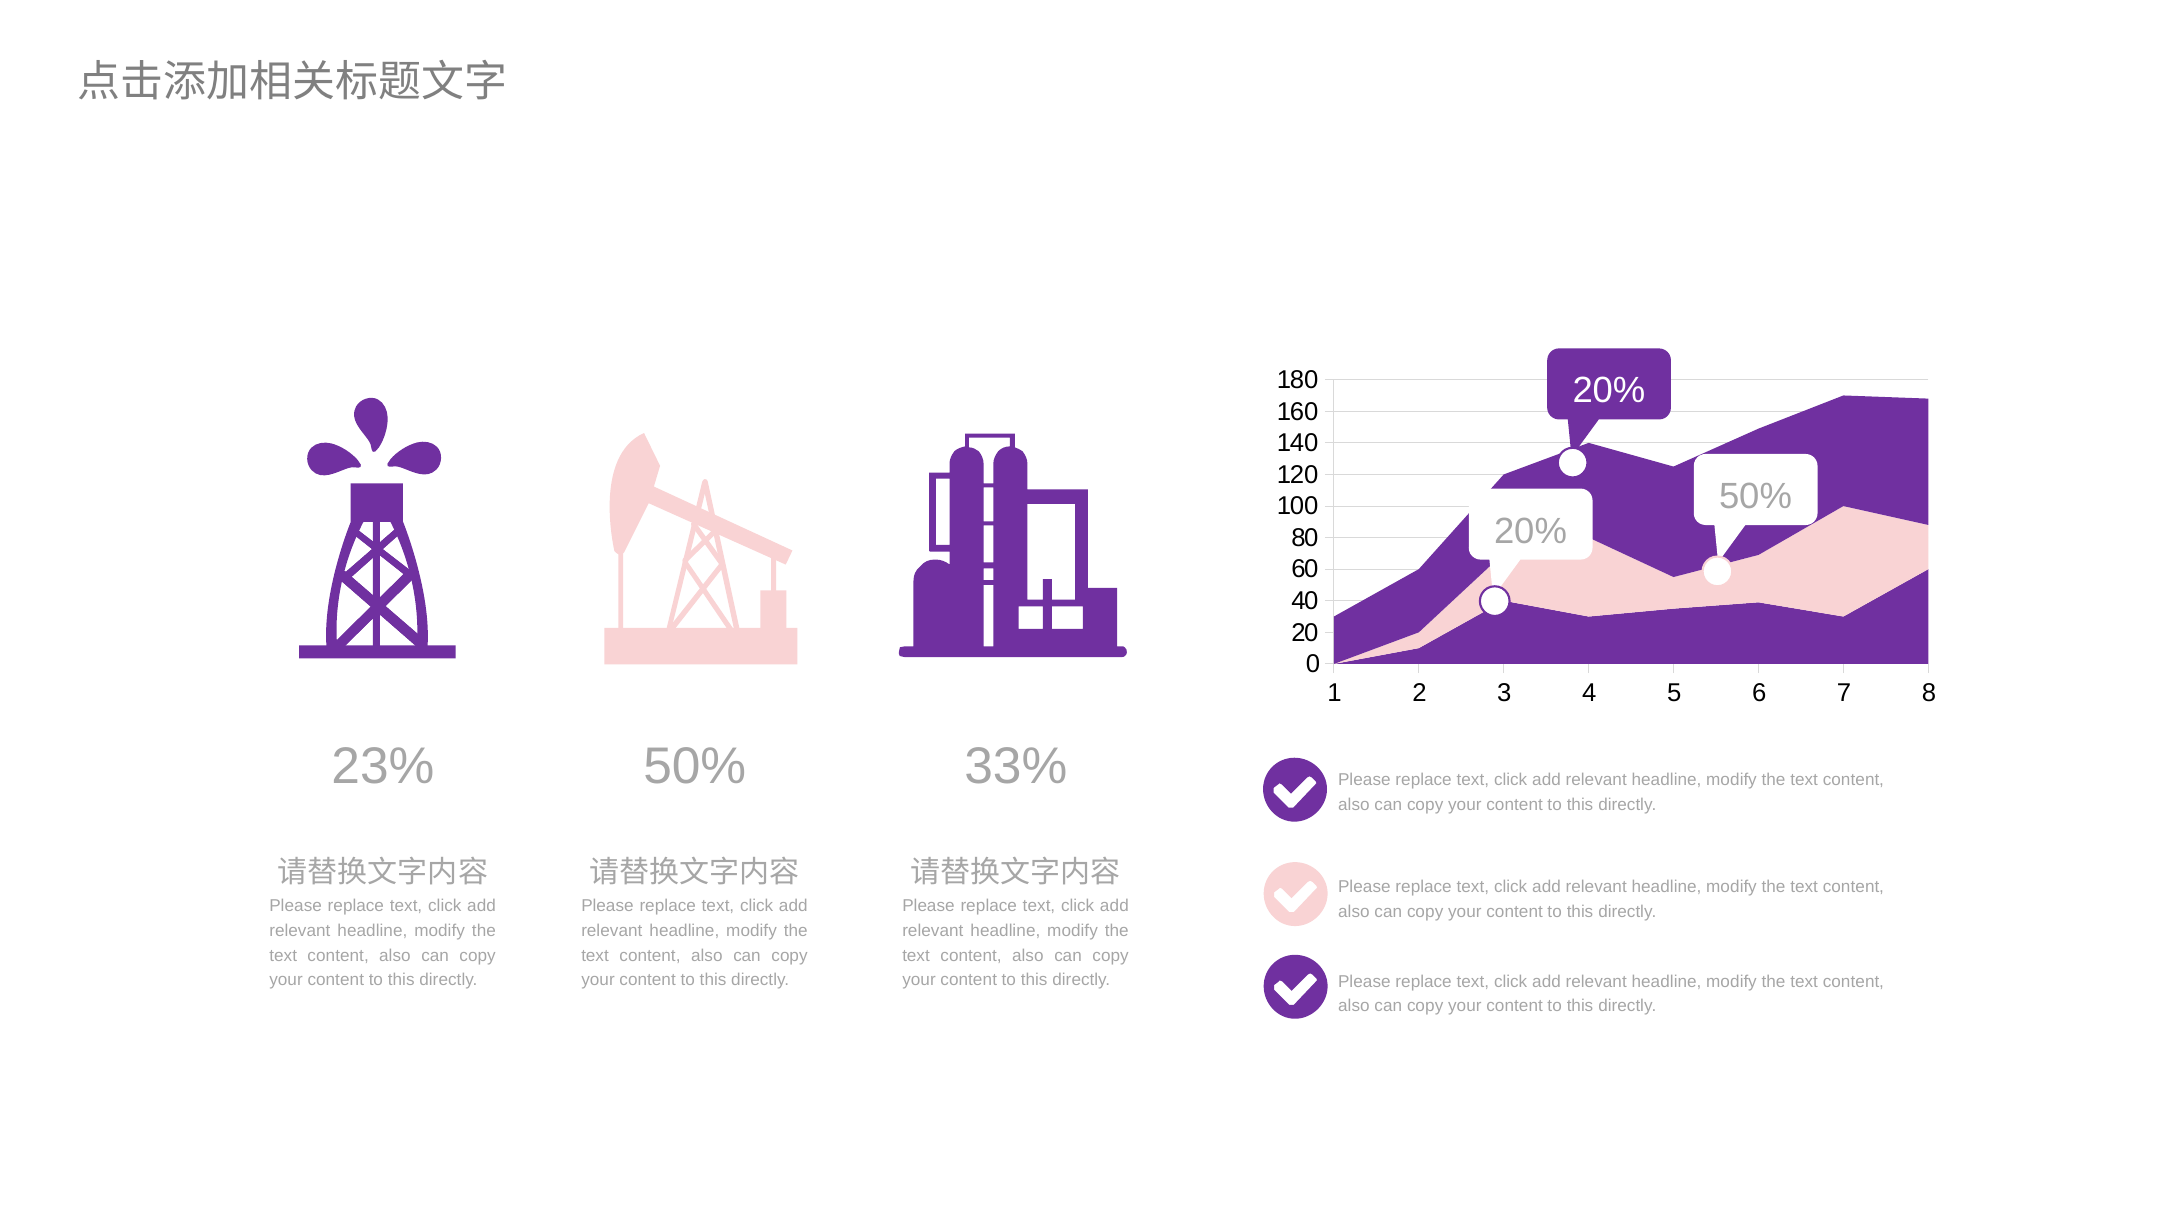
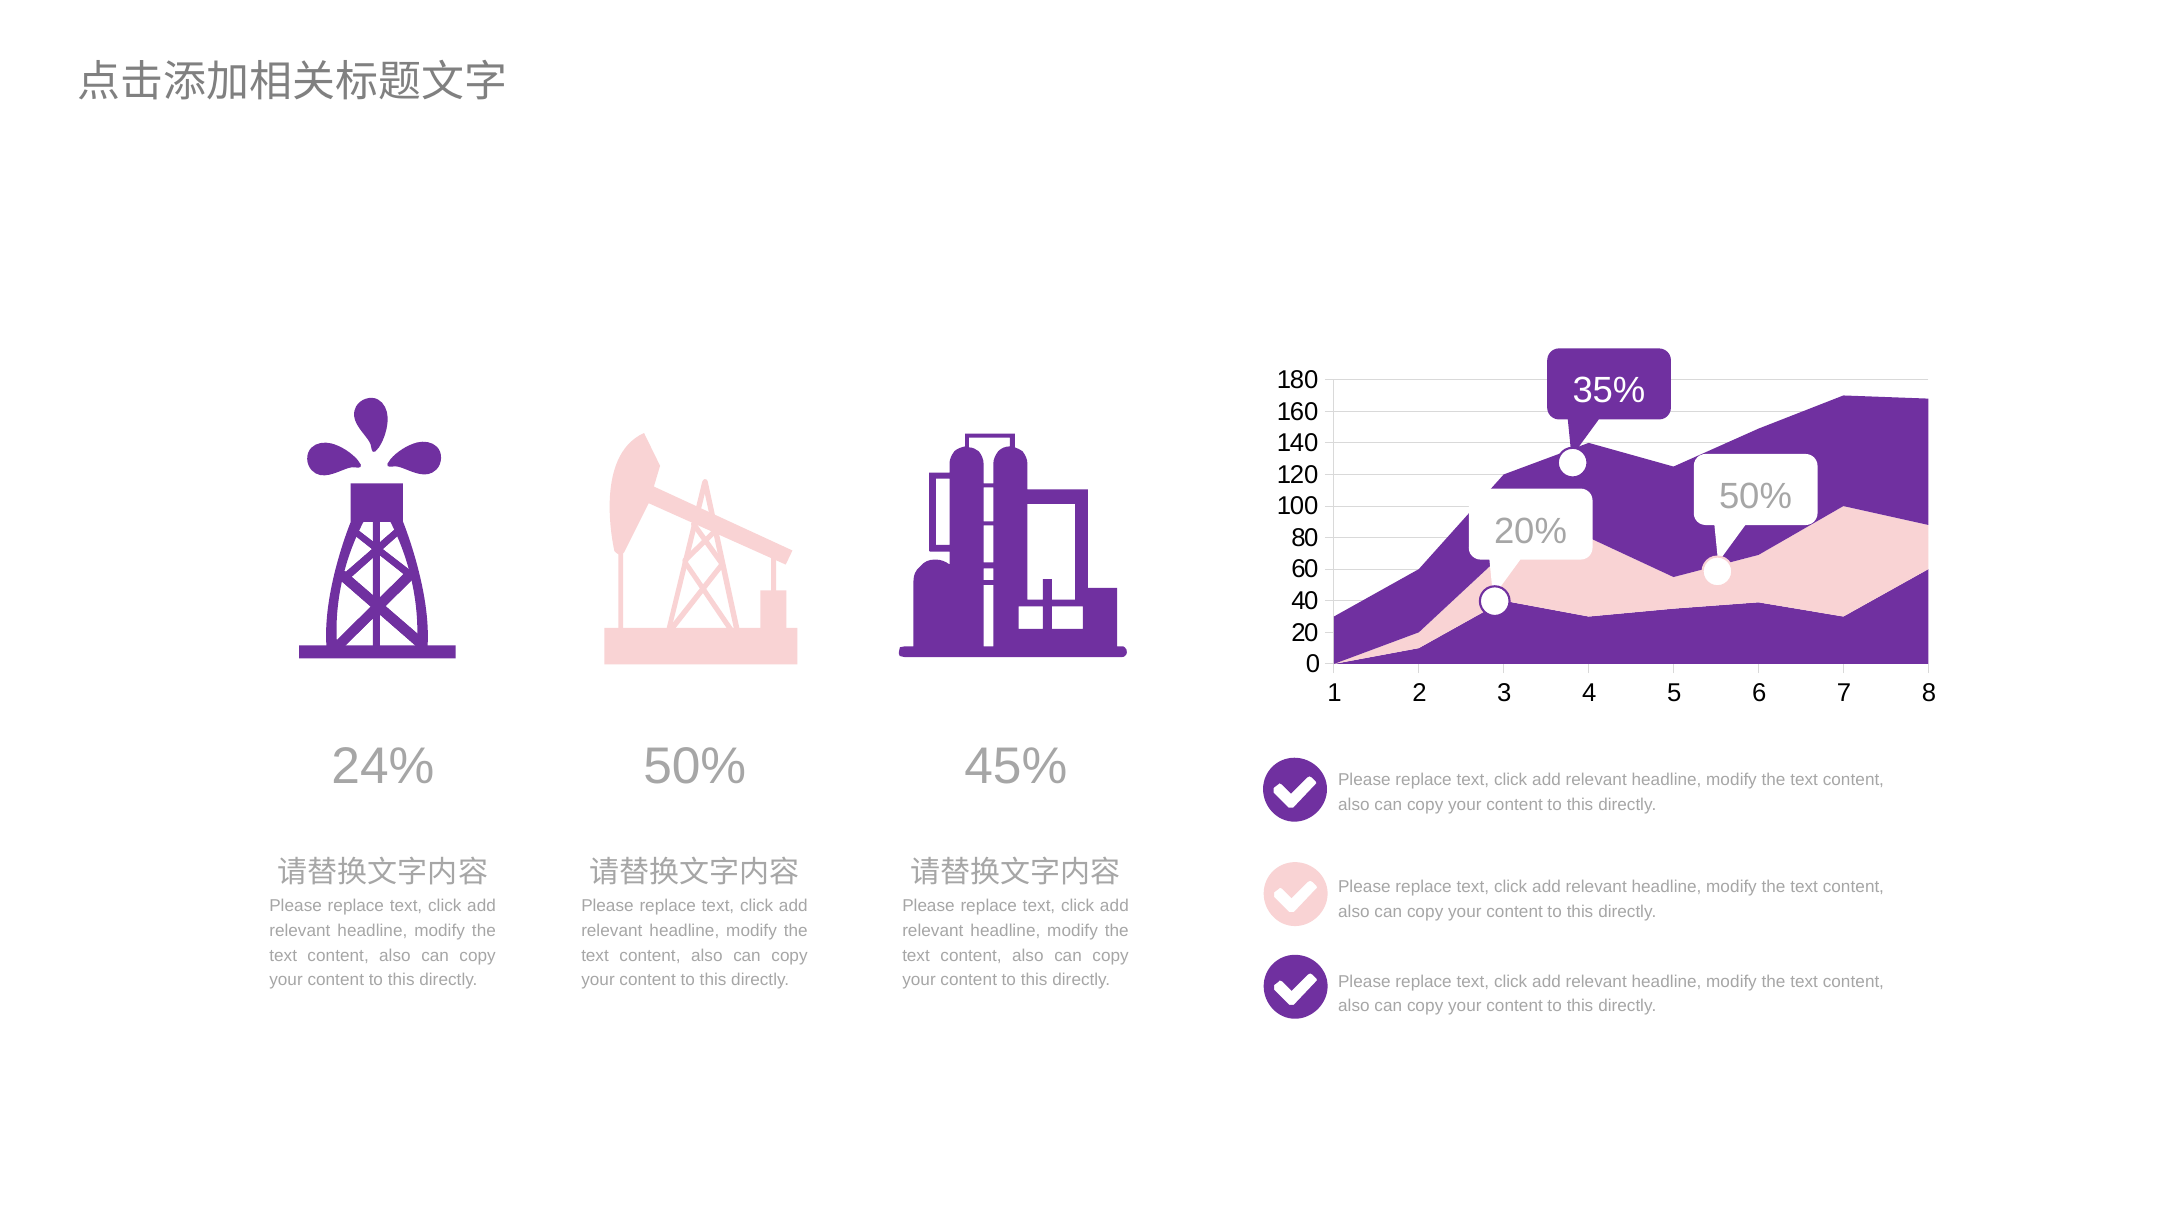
20% at (1609, 391): 20% -> 35%
23%: 23% -> 24%
33%: 33% -> 45%
